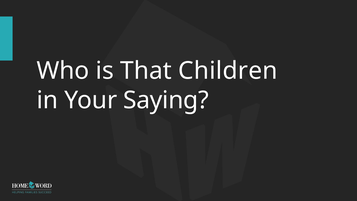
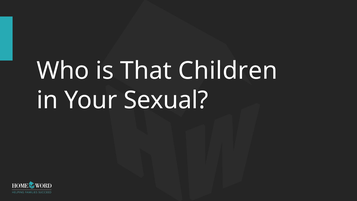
Saying: Saying -> Sexual
